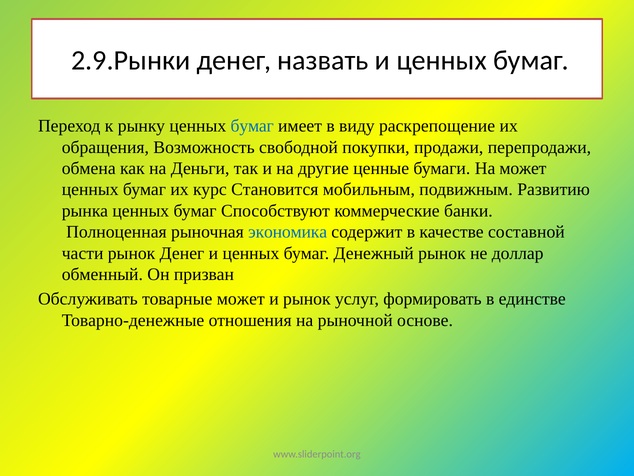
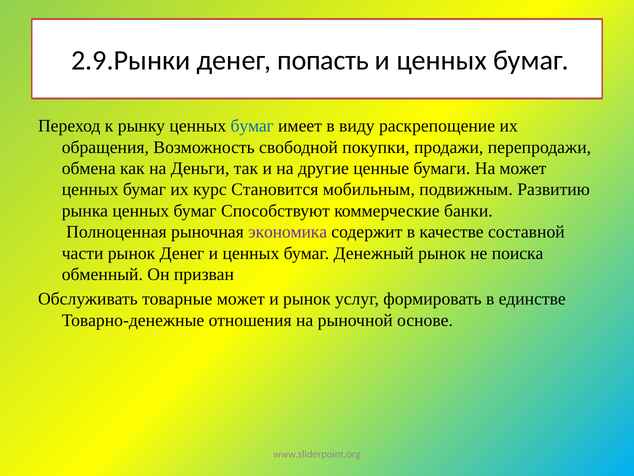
назвать: назвать -> попасть
экономика colour: blue -> purple
доллар: доллар -> поиска
